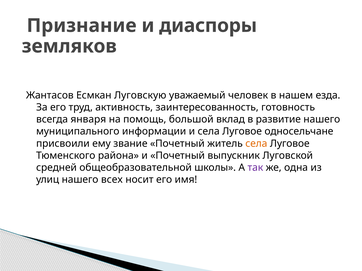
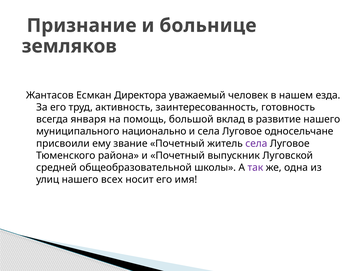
диаспоры: диаспоры -> больнице
Луговскую: Луговскую -> Директора
информации: информации -> национально
села at (256, 144) colour: orange -> purple
